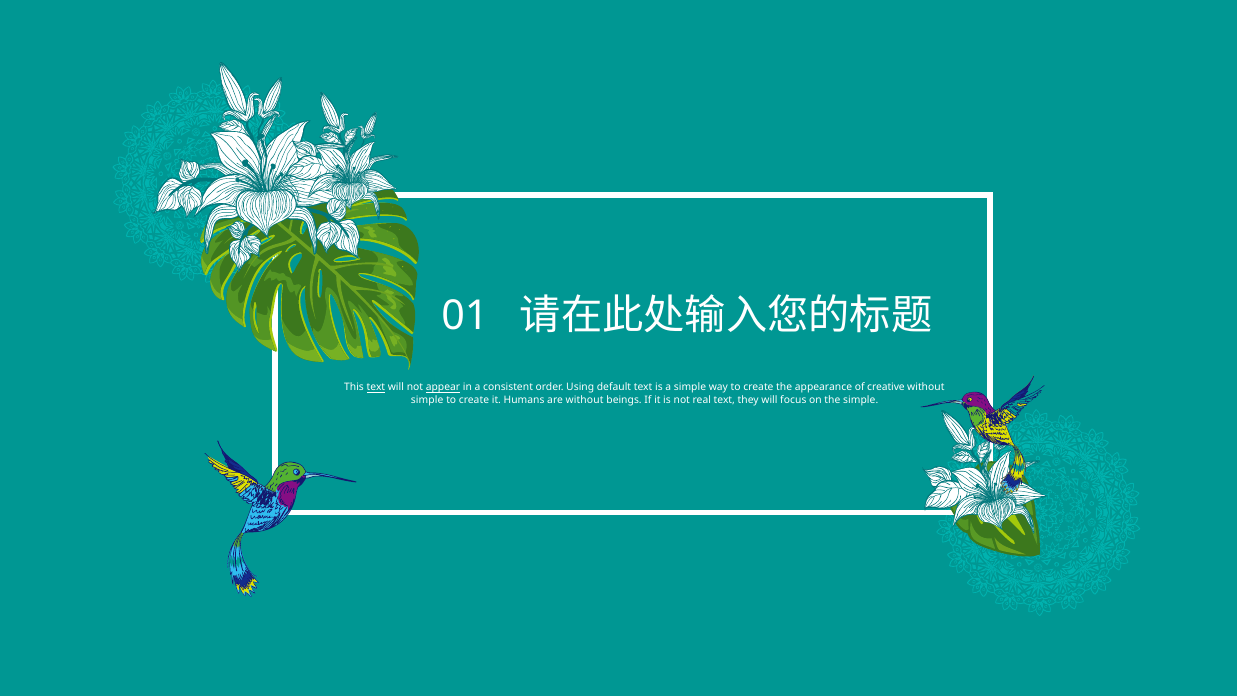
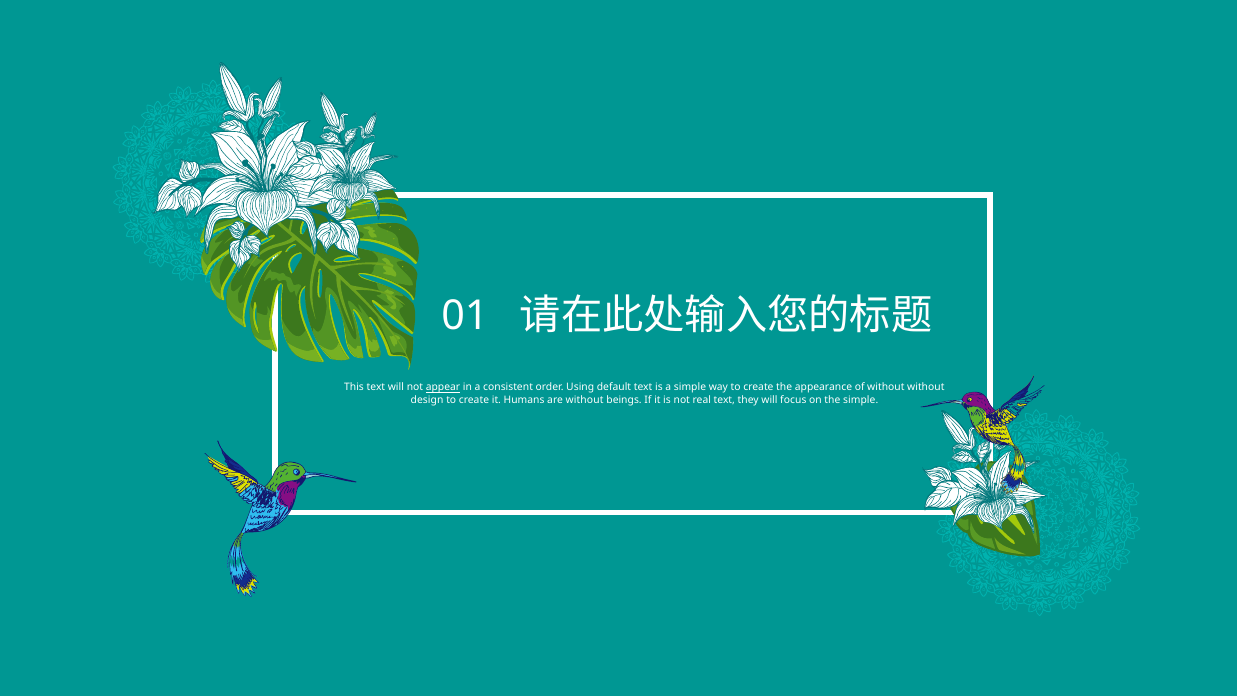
text at (376, 387) underline: present -> none
of creative: creative -> without
simple at (427, 400): simple -> design
